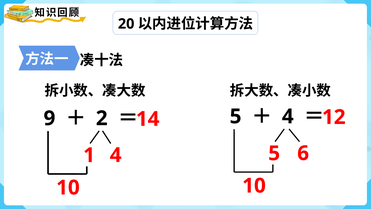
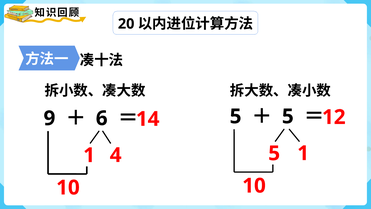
4 at (288, 116): 4 -> 5
2: 2 -> 6
5 6: 6 -> 1
